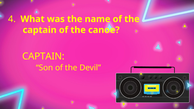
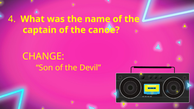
CAPTAIN at (43, 56): CAPTAIN -> CHANGE
